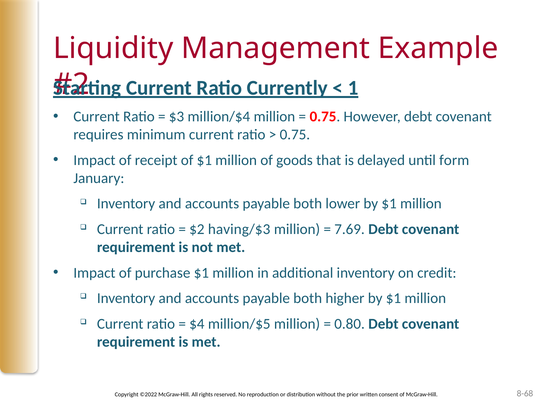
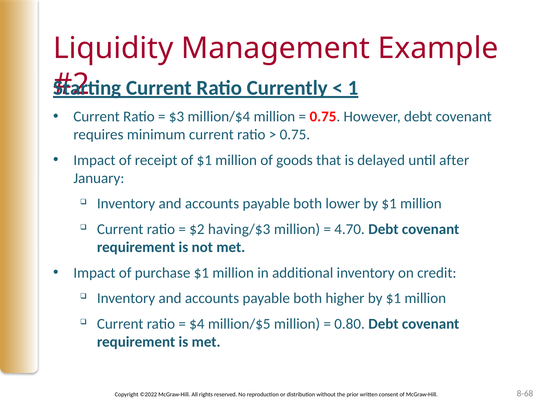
form: form -> after
7.69: 7.69 -> 4.70
